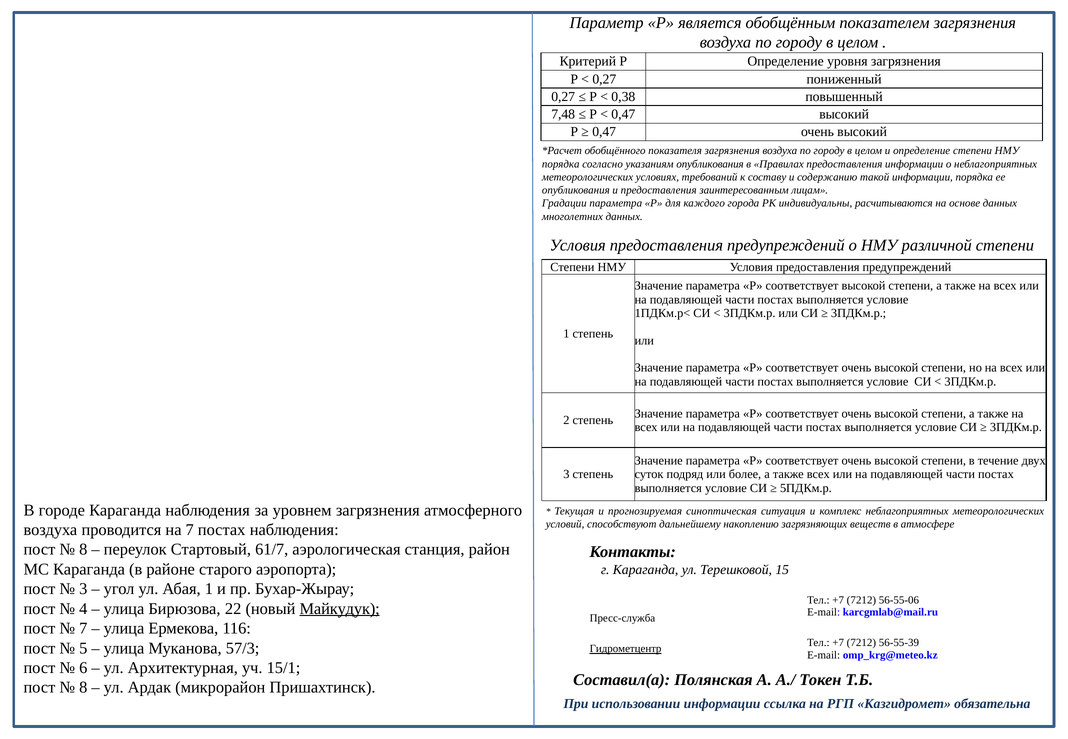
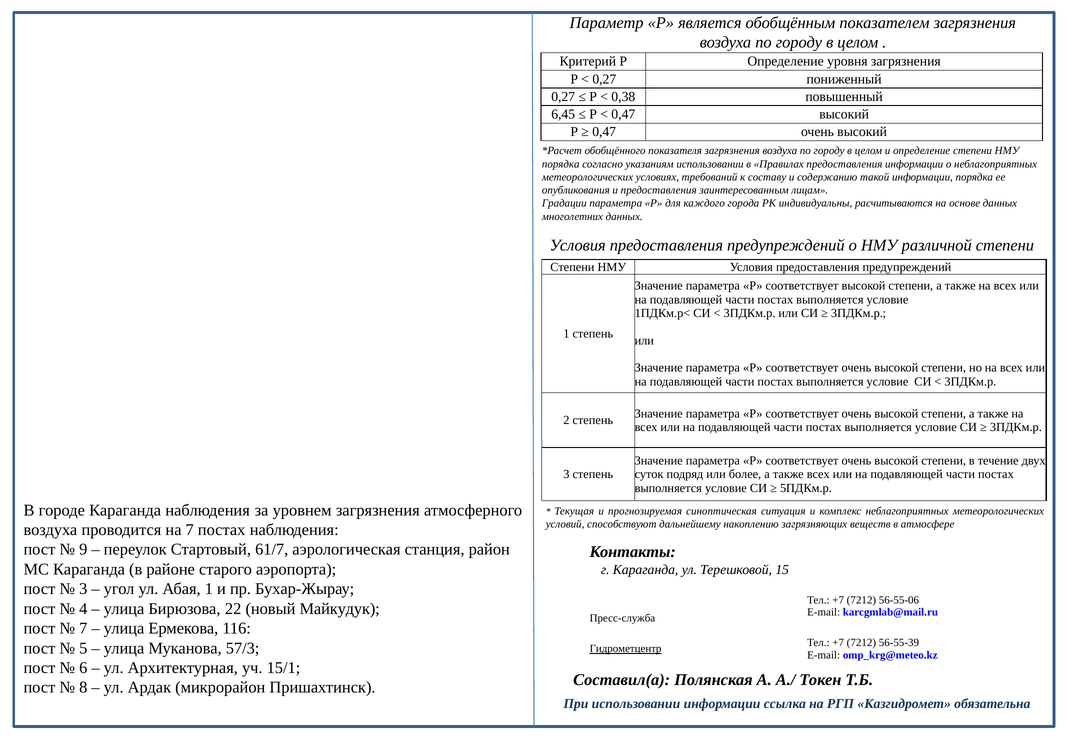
7,48: 7,48 -> 6,45
указаниям опубликования: опубликования -> использовании
8 at (83, 550): 8 -> 9
Майкудук underline: present -> none
